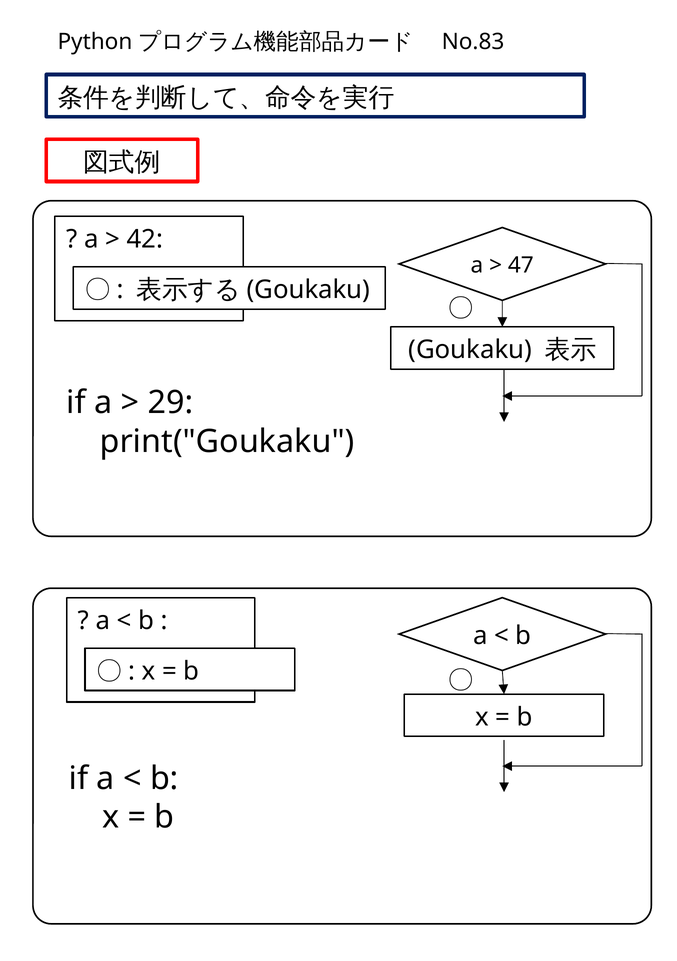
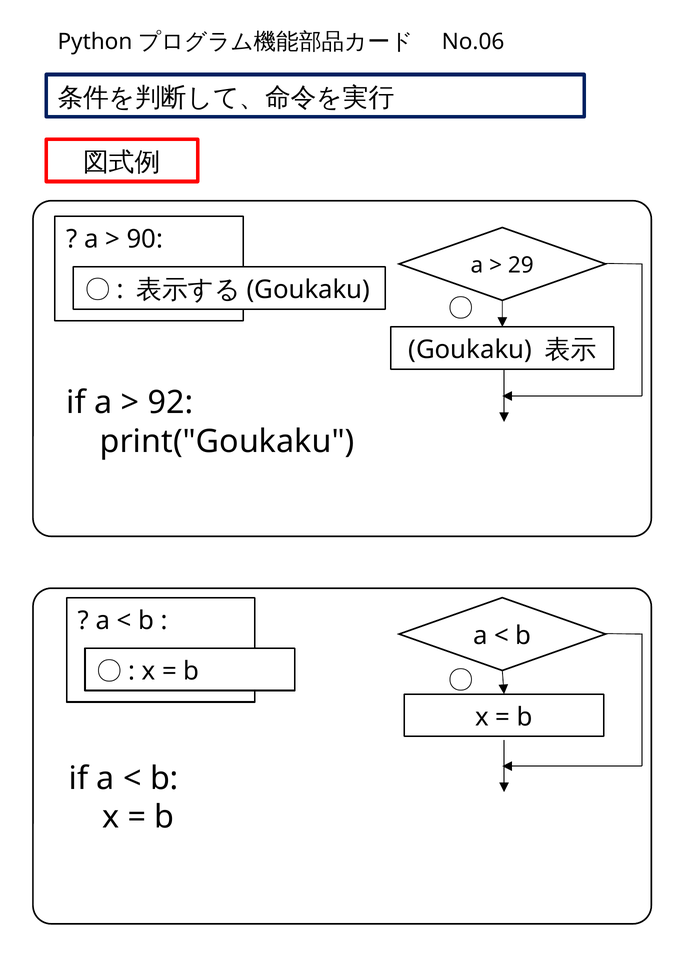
No.83: No.83 -> No.06
42: 42 -> 90
47: 47 -> 29
29: 29 -> 92
